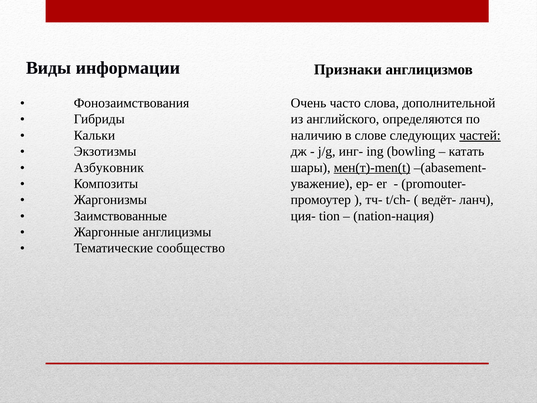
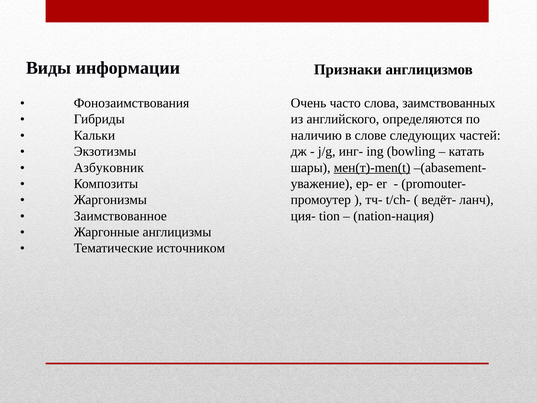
дополнительной: дополнительной -> заимствованных
частей underline: present -> none
Заимствованные: Заимствованные -> Заимствованное
сообщество: сообщество -> источником
